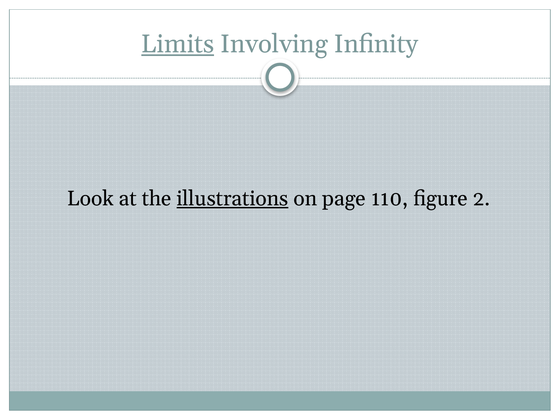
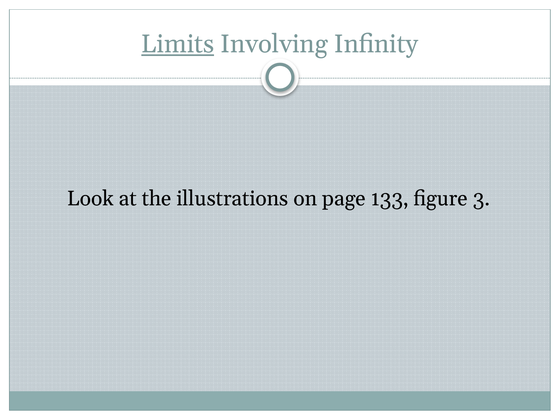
illustrations underline: present -> none
110: 110 -> 133
2: 2 -> 3
